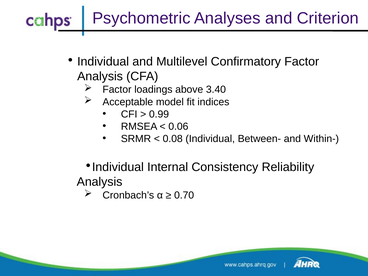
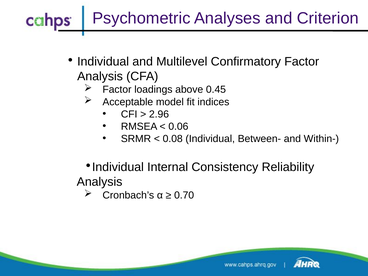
3.40: 3.40 -> 0.45
0.99: 0.99 -> 2.96
